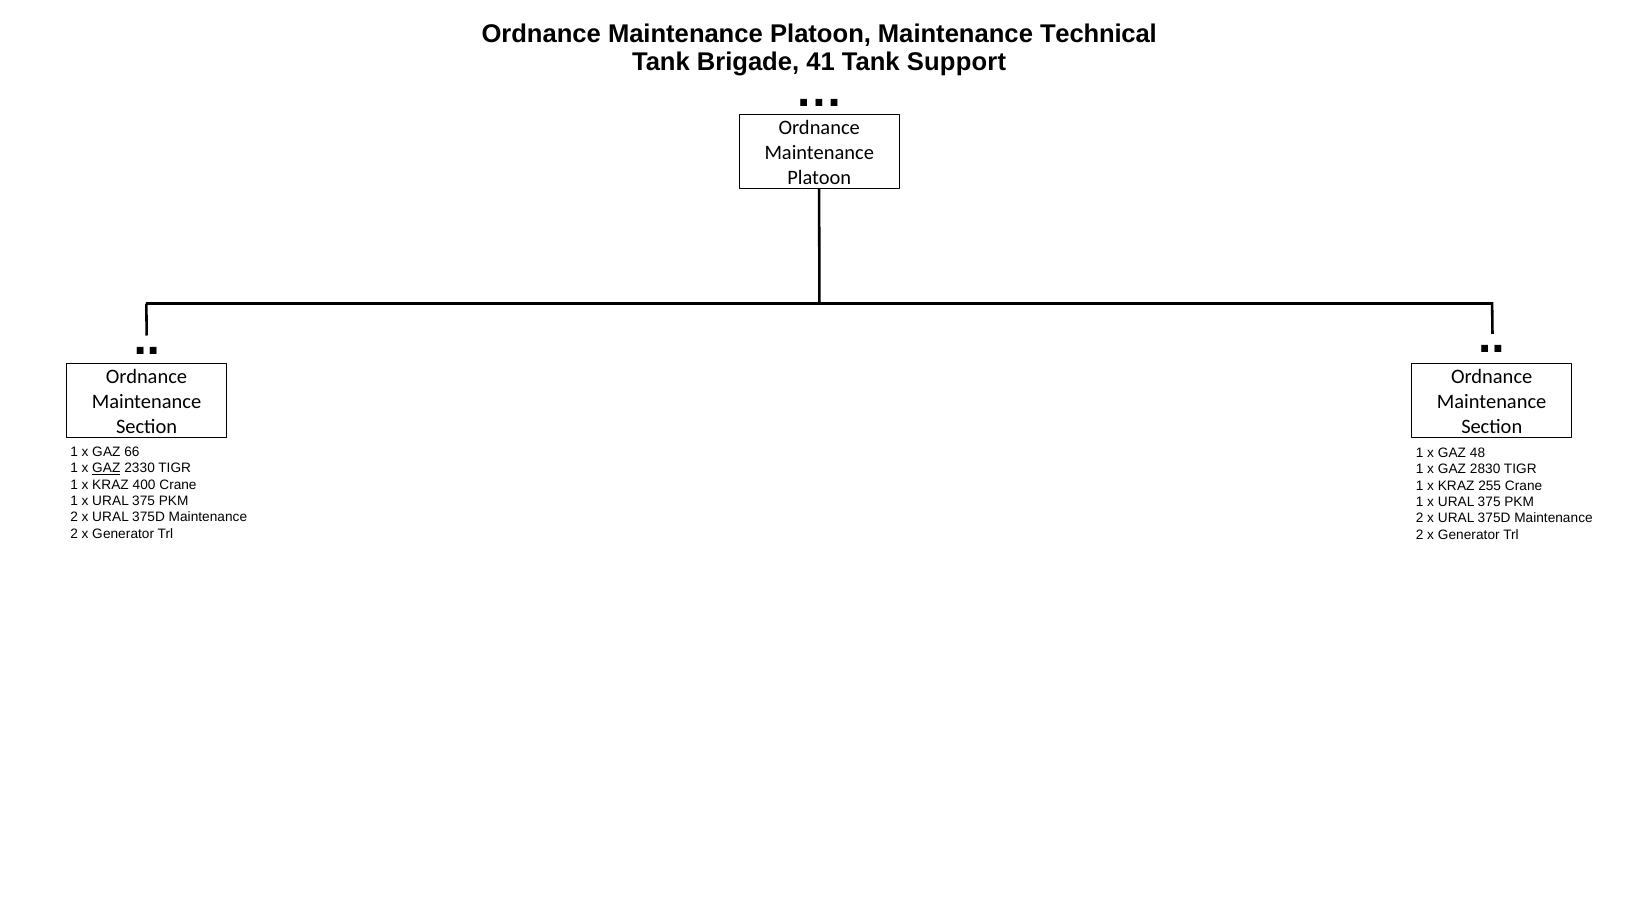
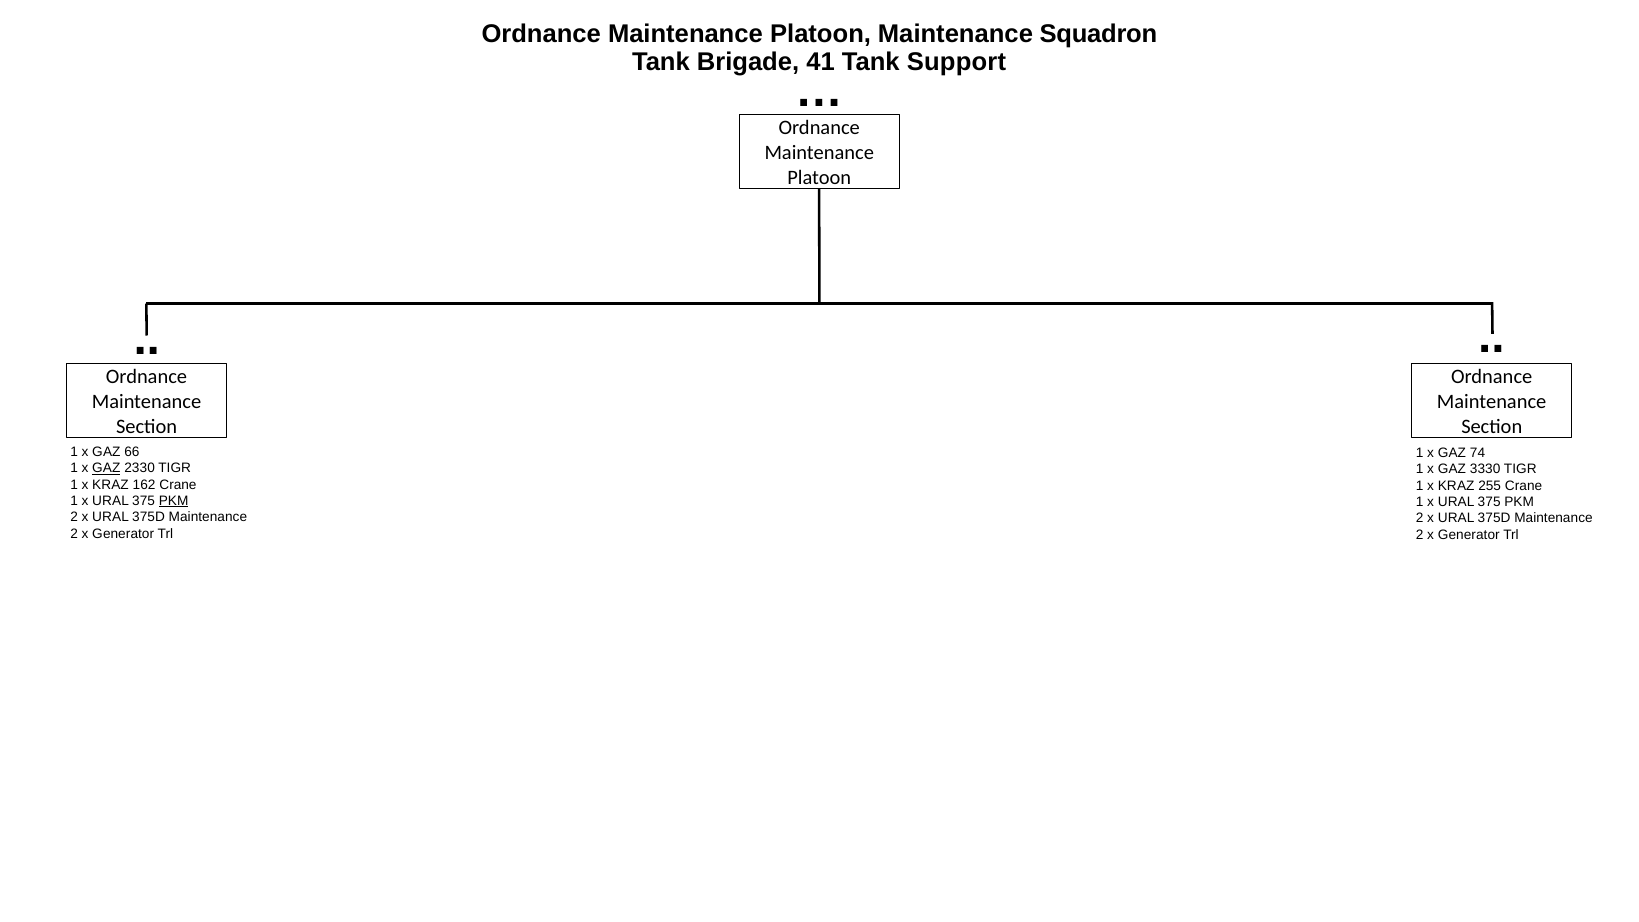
Technical: Technical -> Squadron
48: 48 -> 74
2830: 2830 -> 3330
400: 400 -> 162
PKM at (174, 501) underline: none -> present
